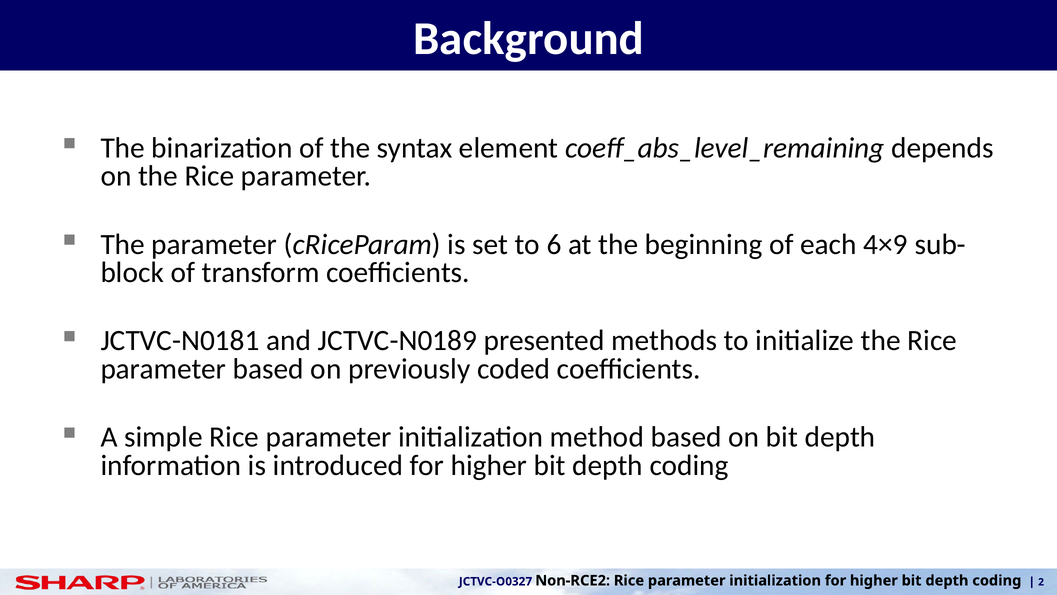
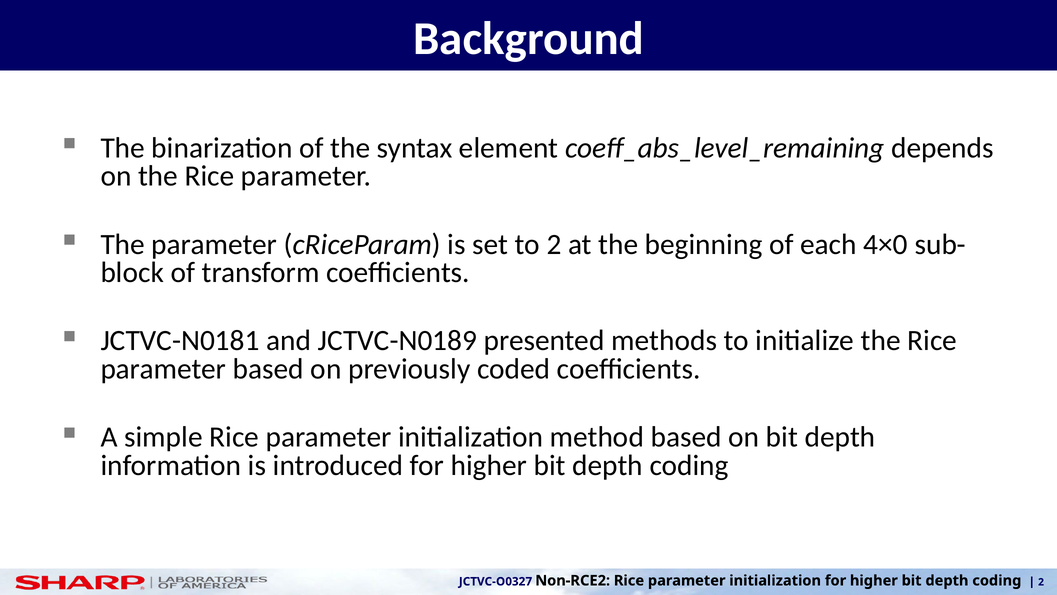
to 6: 6 -> 2
4×9: 4×9 -> 4×0
